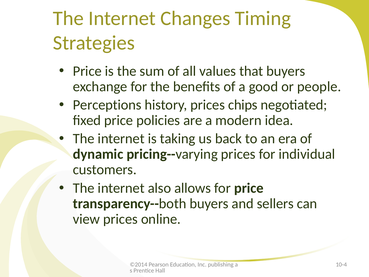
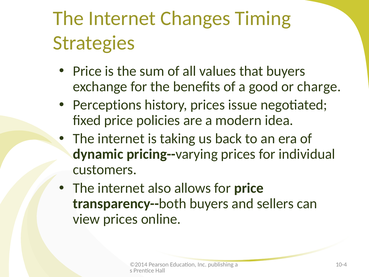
people: people -> charge
chips: chips -> issue
